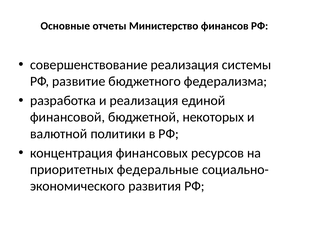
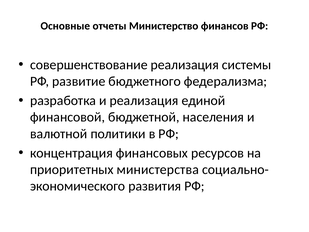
некоторых: некоторых -> населения
федеральные: федеральные -> министерства
